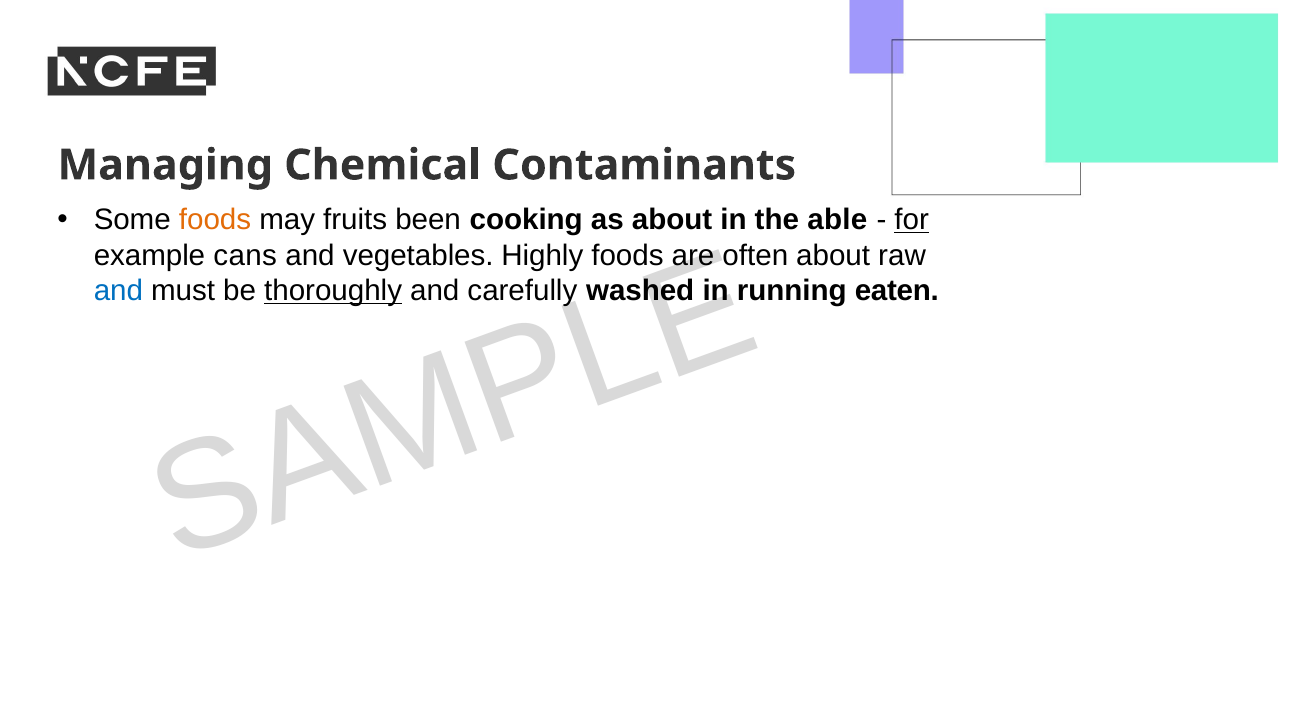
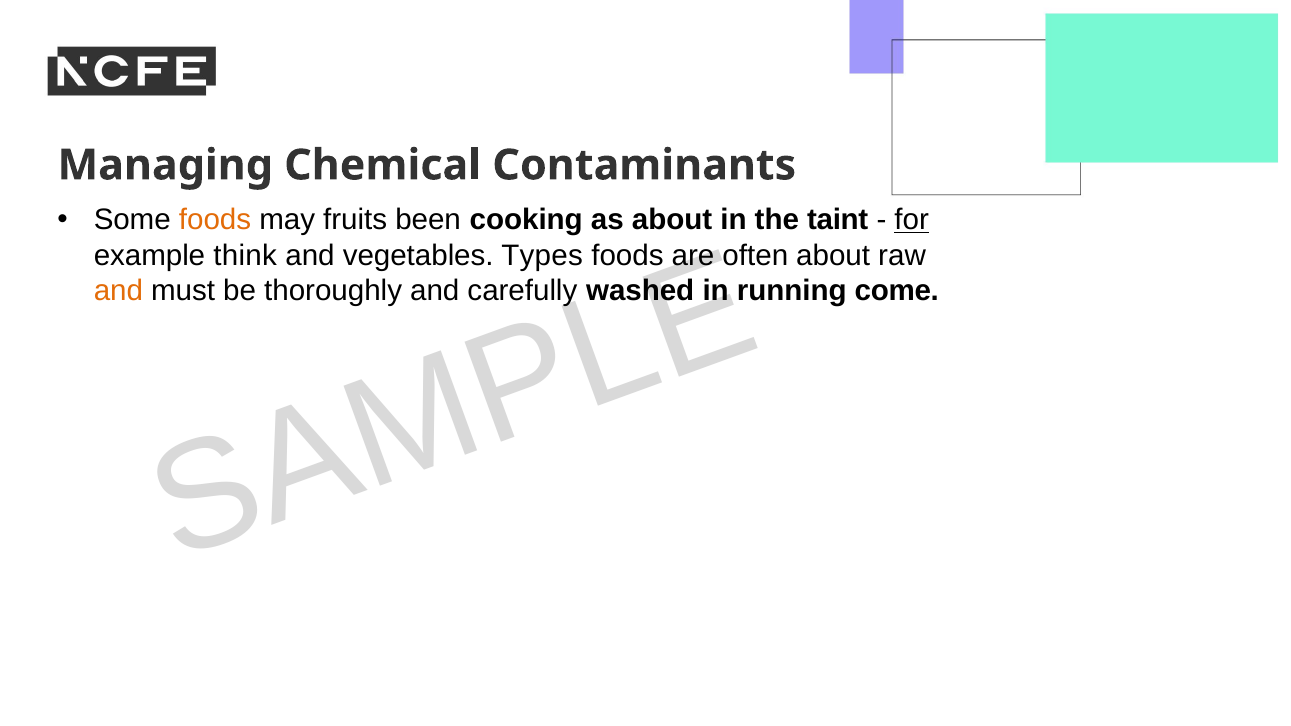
able: able -> taint
cans: cans -> think
Highly: Highly -> Types
and at (118, 291) colour: blue -> orange
thoroughly underline: present -> none
eaten: eaten -> come
